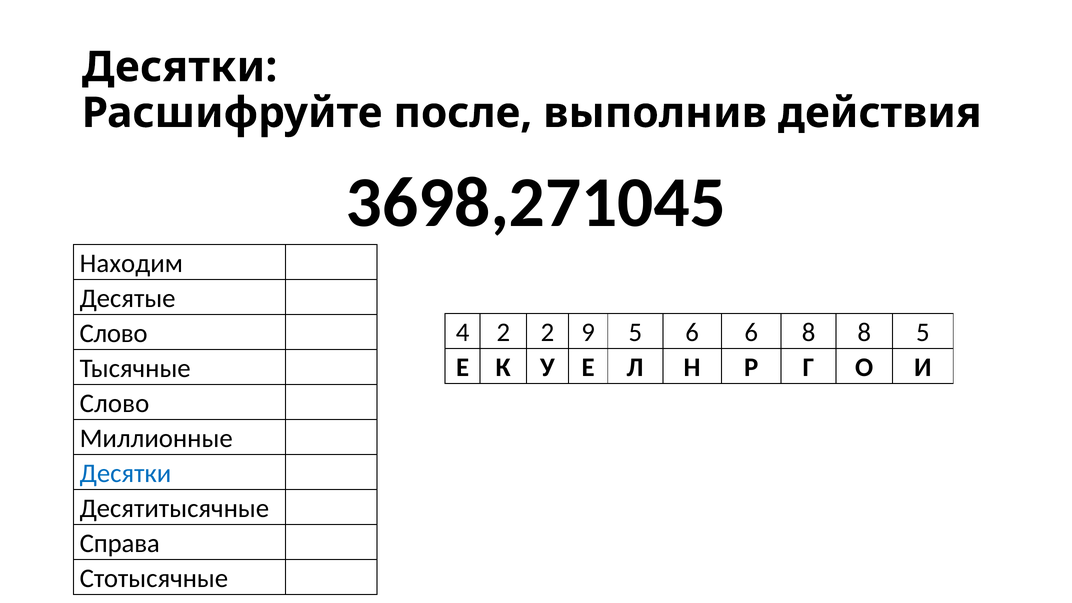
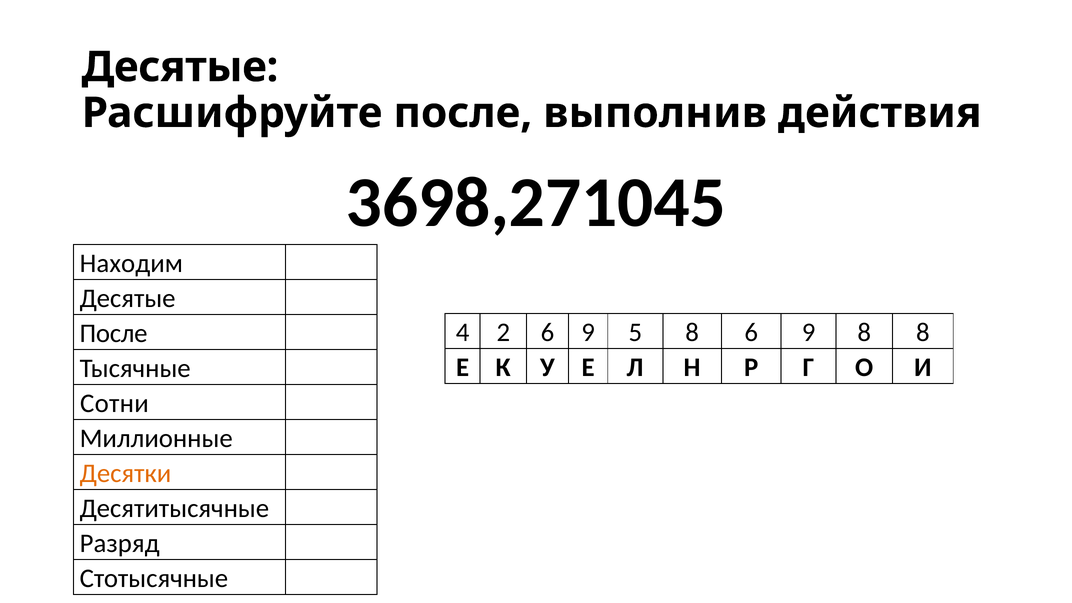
Десятки at (180, 67): Десятки -> Десятые
2 2: 2 -> 6
5 6: 6 -> 8
8 at (809, 332): 8 -> 9
8 5: 5 -> 8
Слово at (114, 333): Слово -> После
Слово at (115, 403): Слово -> Сотни
Десятки at (126, 474) colour: blue -> orange
Справа: Справа -> Разряд
